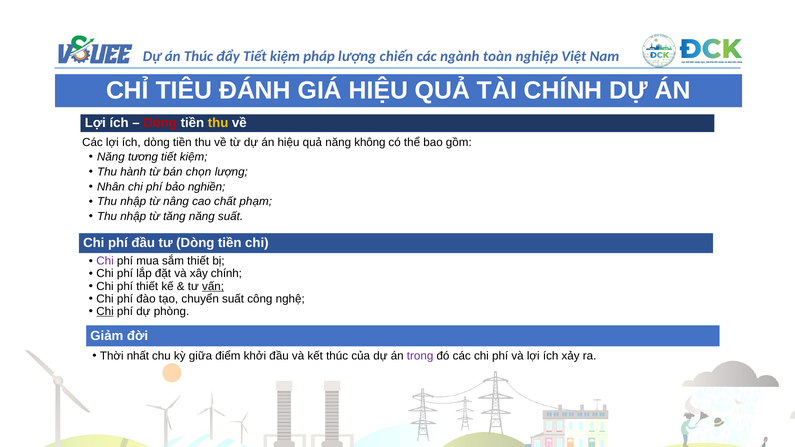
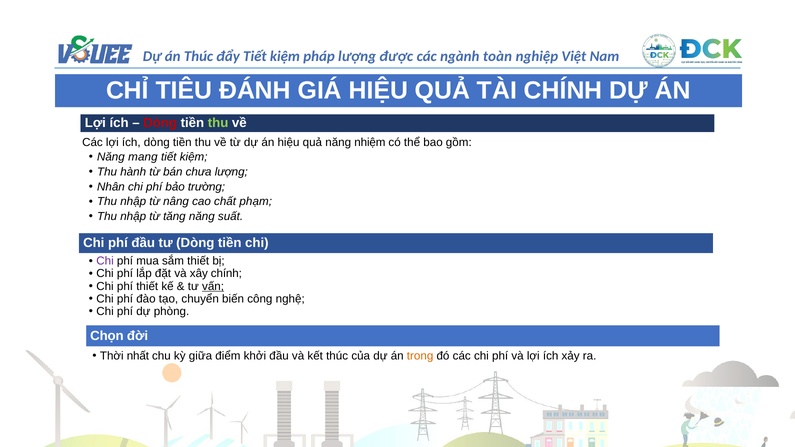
chiến: chiến -> được
thu at (218, 123) colour: yellow -> light green
không: không -> nhiệm
tương: tương -> mang
chọn: chọn -> chưa
nghiền: nghiền -> trường
chuyển suất: suất -> biến
Chi at (105, 311) underline: present -> none
Giảm: Giảm -> Chọn
trong colour: purple -> orange
